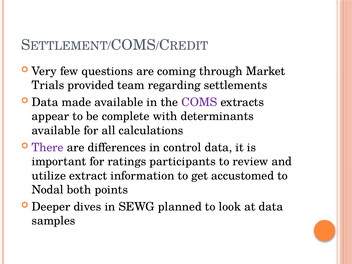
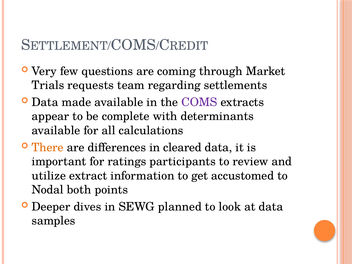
provided: provided -> requests
There colour: purple -> orange
control: control -> cleared
